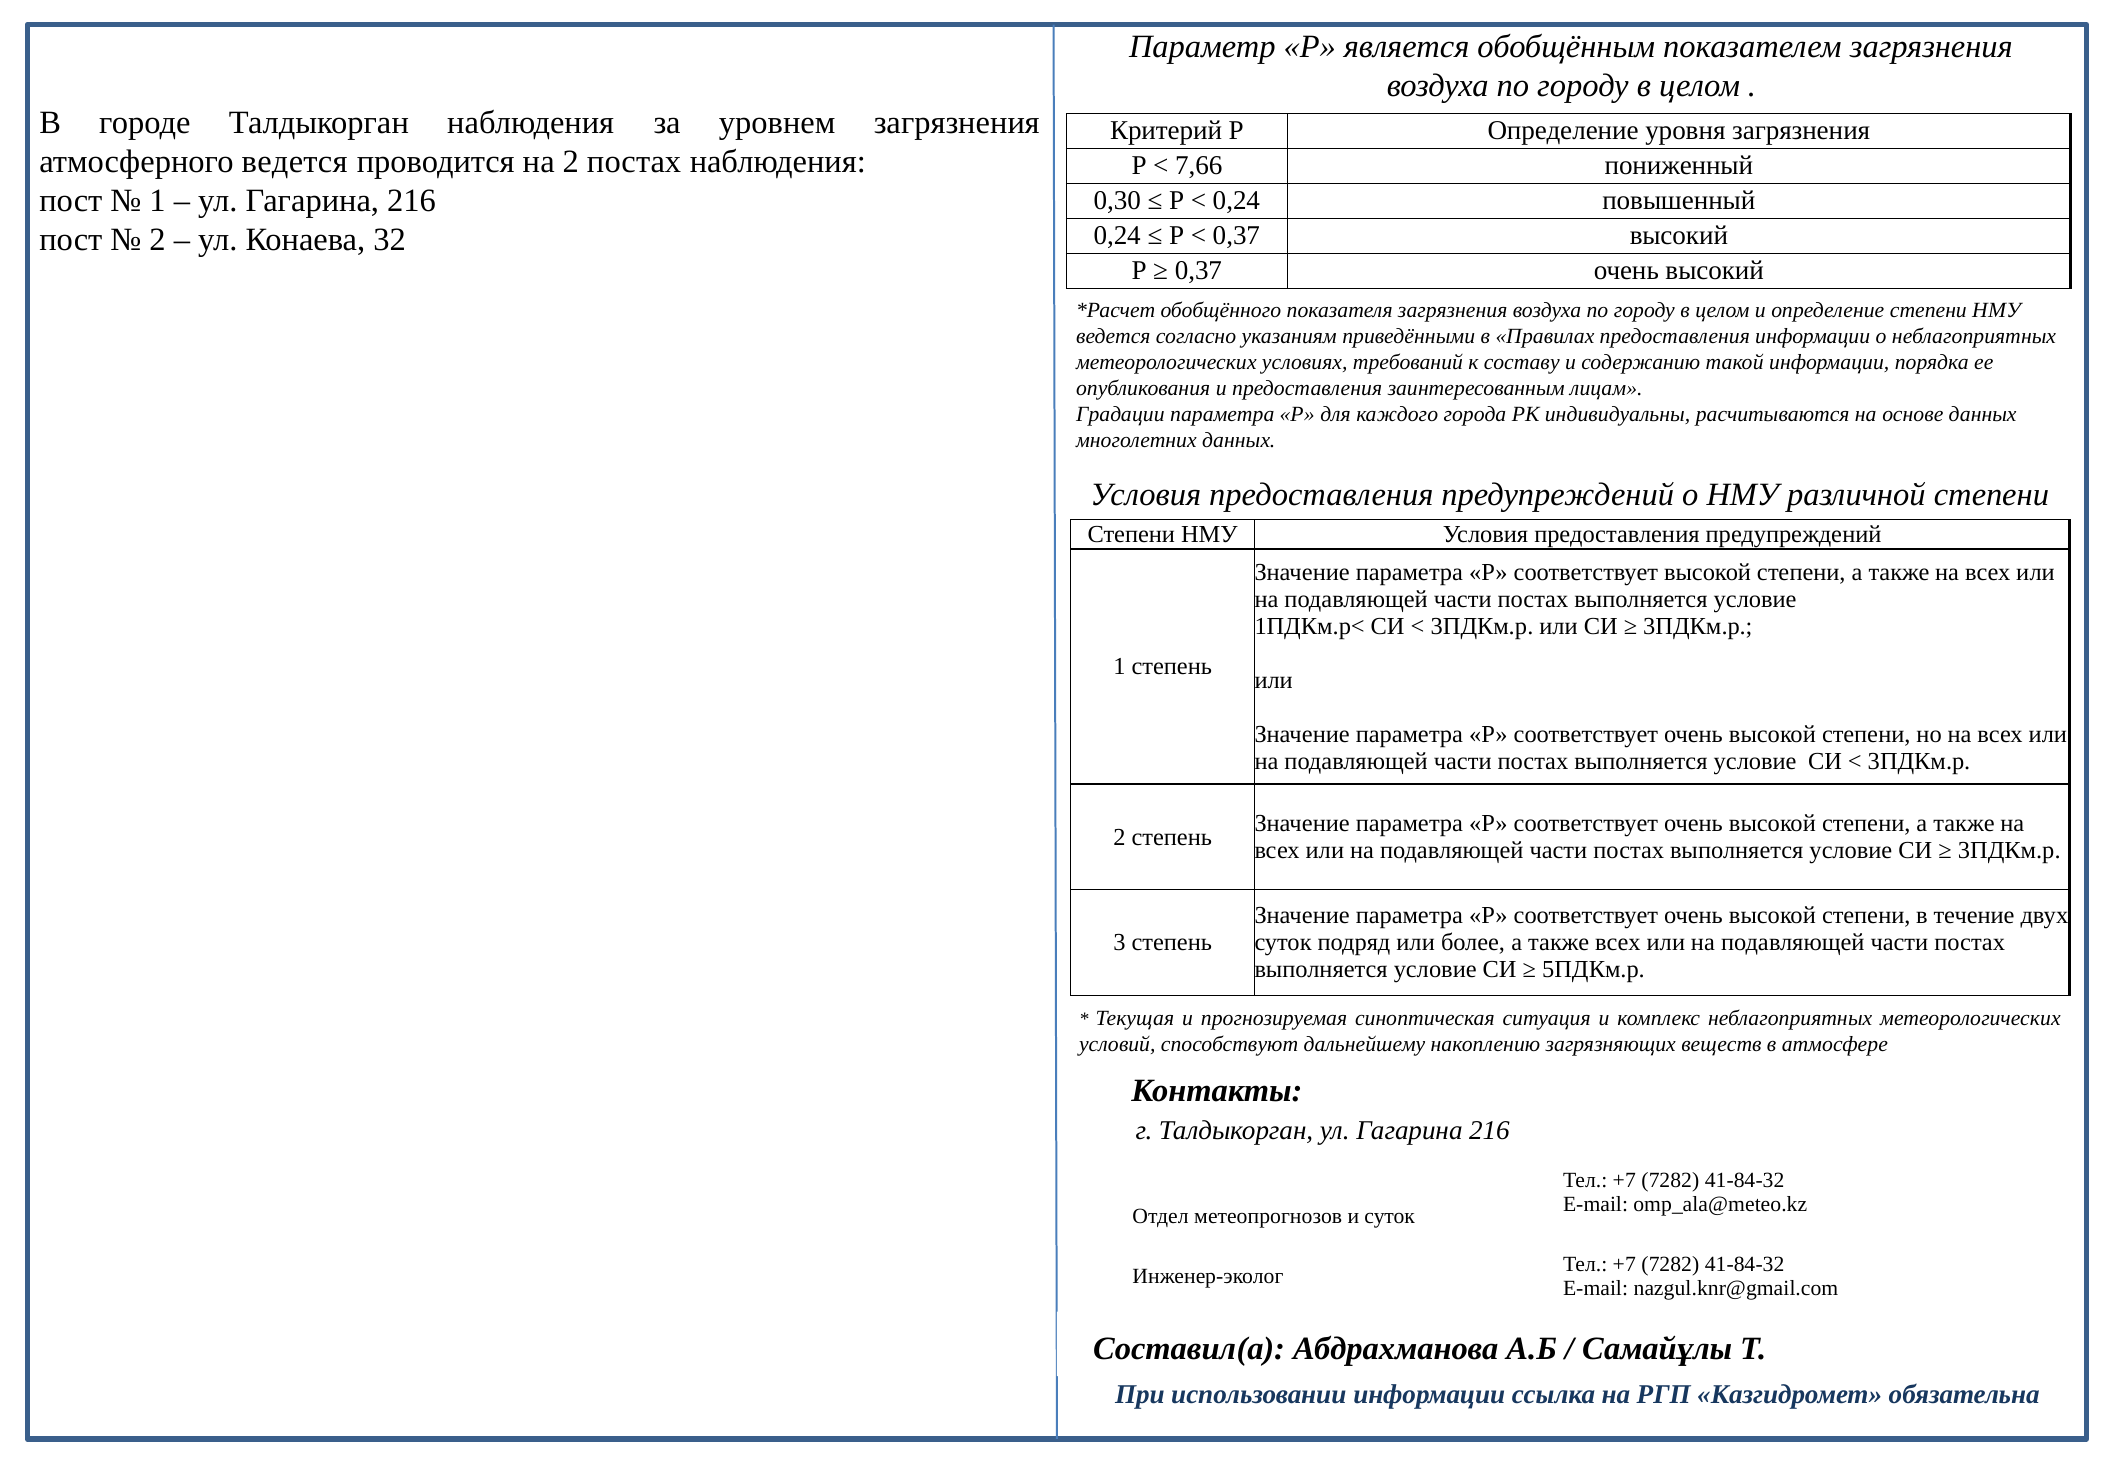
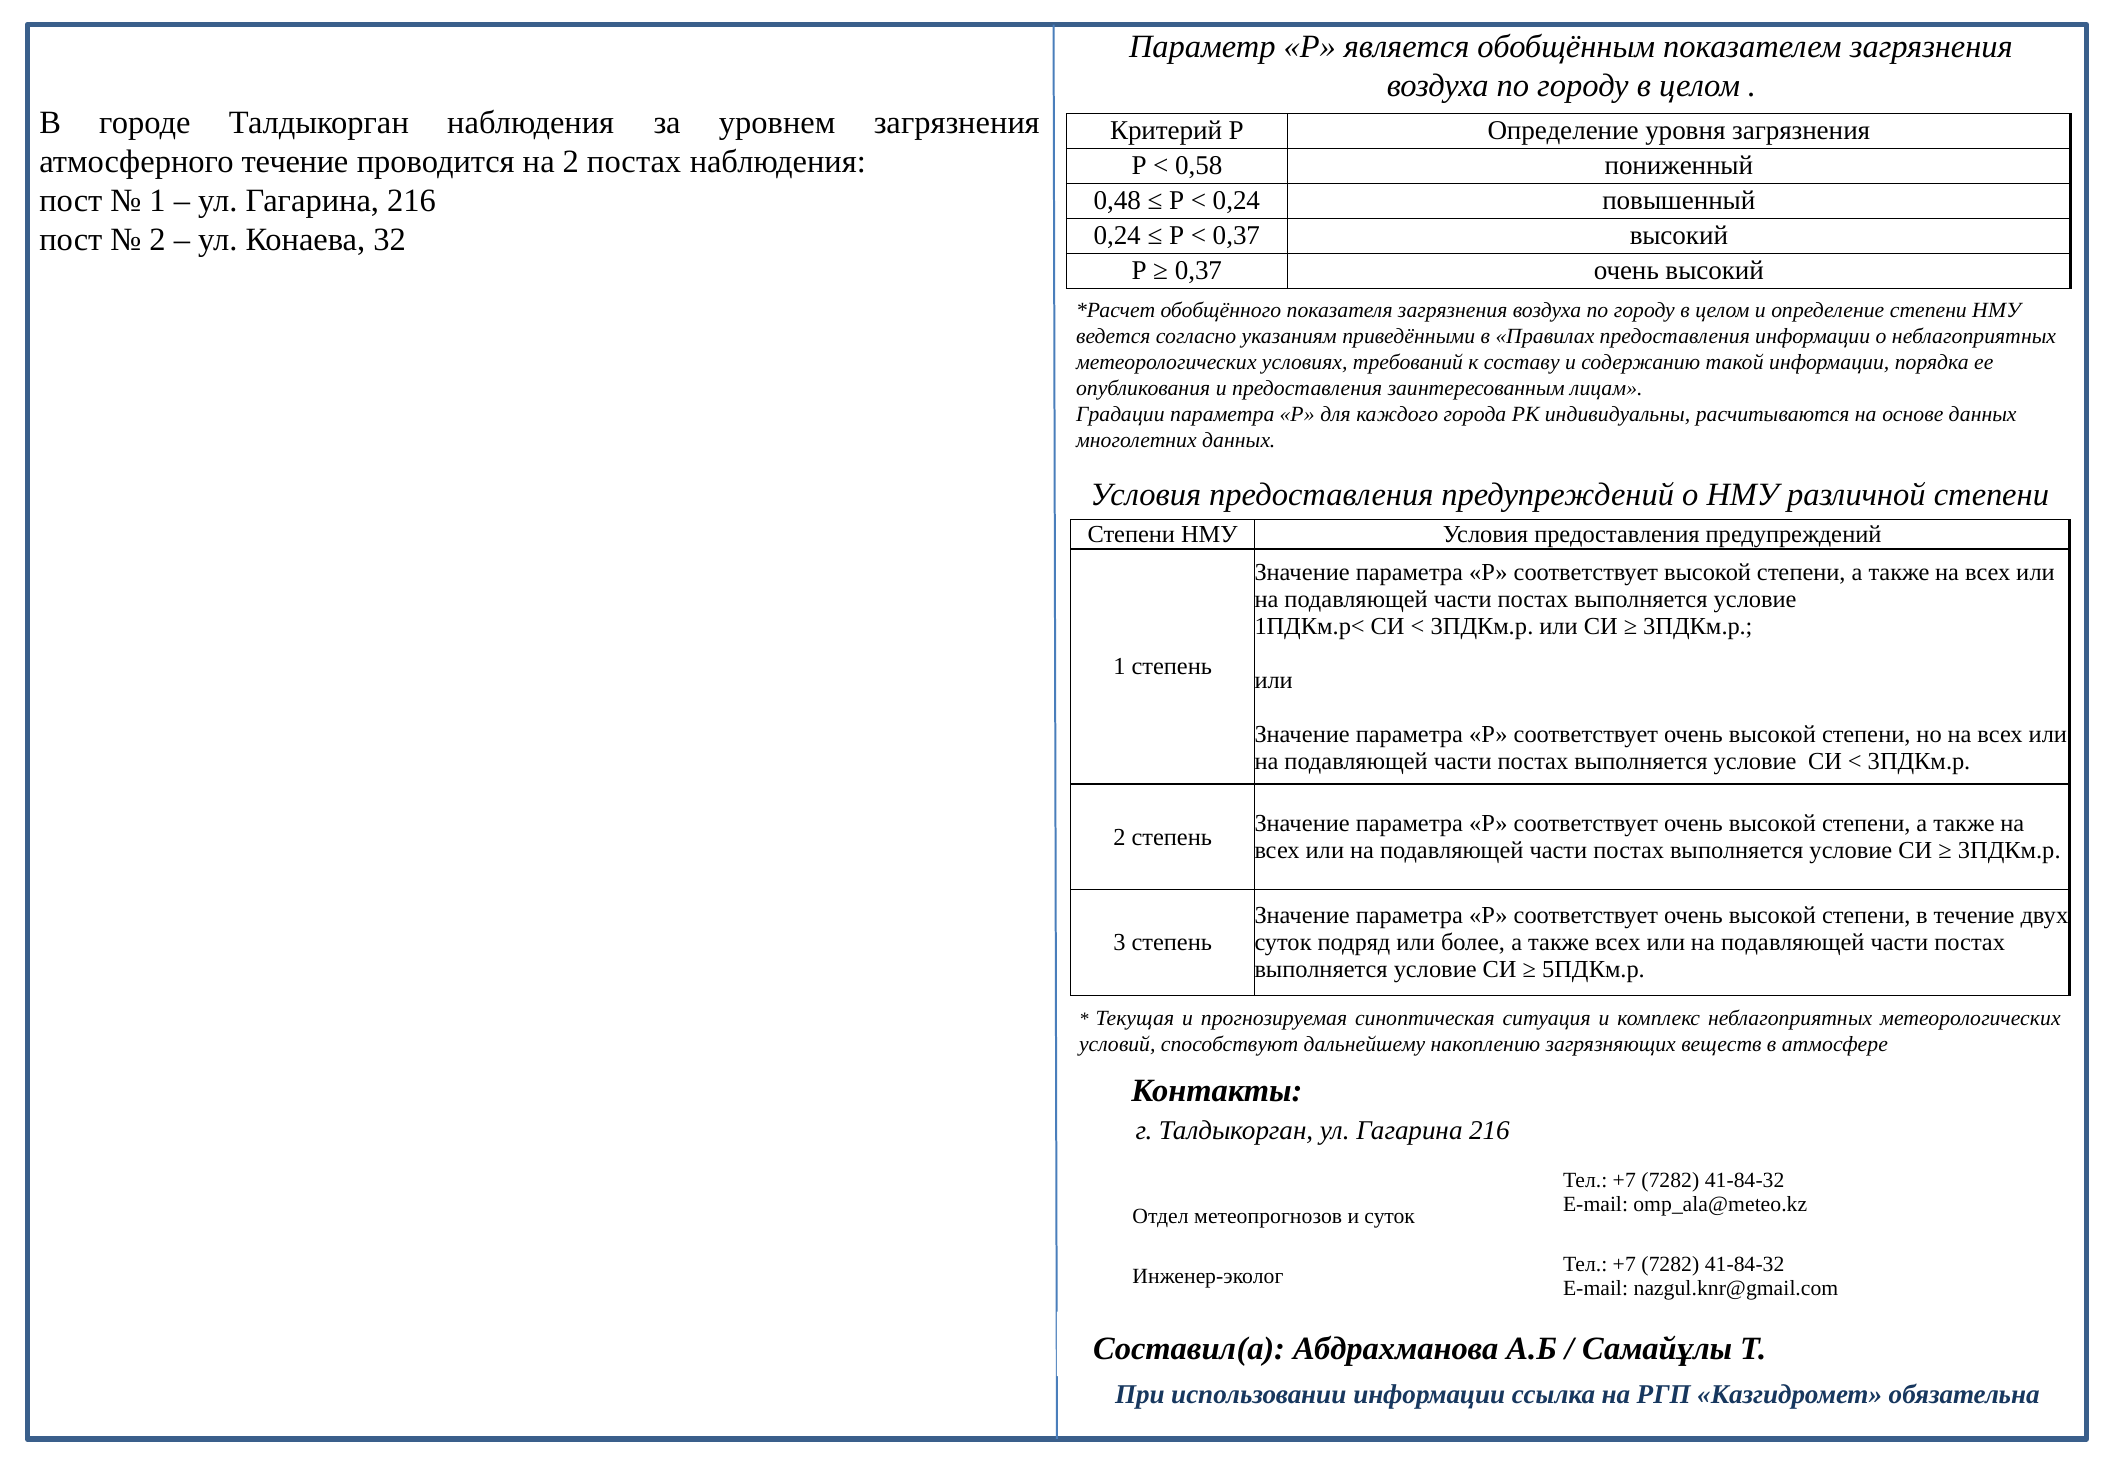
атмосферного ведется: ведется -> течение
7,66: 7,66 -> 0,58
0,30: 0,30 -> 0,48
